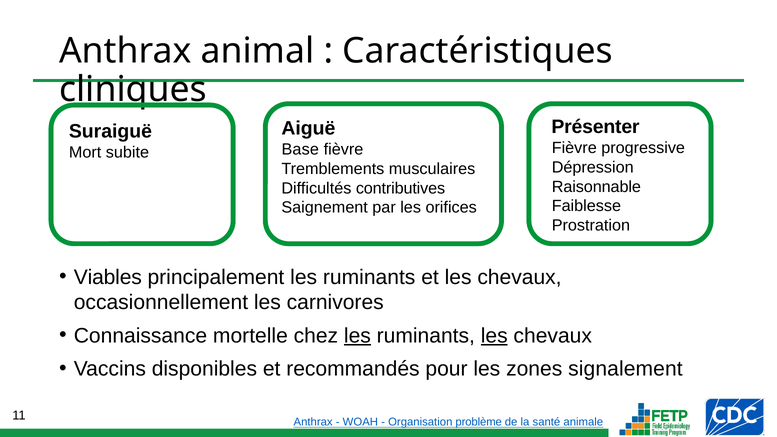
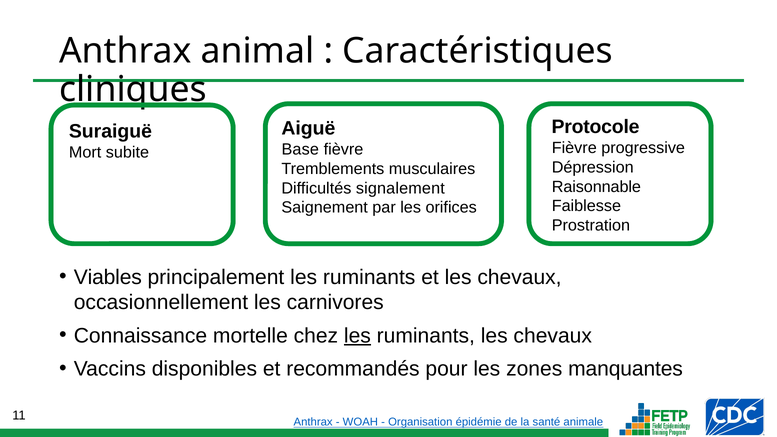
Présenter: Présenter -> Protocole
contributives: contributives -> signalement
les at (494, 336) underline: present -> none
signalement: signalement -> manquantes
problème: problème -> épidémie
